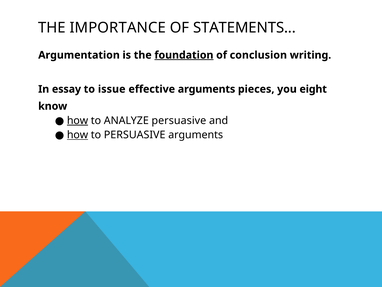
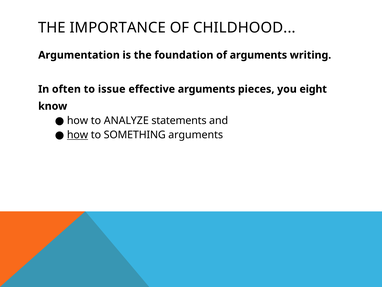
STATEMENTS: STATEMENTS -> CHILDHOOD
foundation underline: present -> none
of conclusion: conclusion -> arguments
essay: essay -> often
how at (78, 120) underline: present -> none
ANALYZE persuasive: persuasive -> statements
to PERSUASIVE: PERSUASIVE -> SOMETHING
